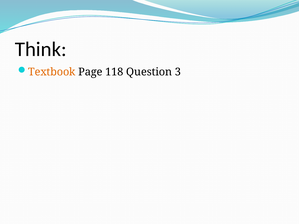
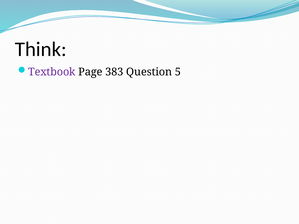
Textbook colour: orange -> purple
118: 118 -> 383
3: 3 -> 5
